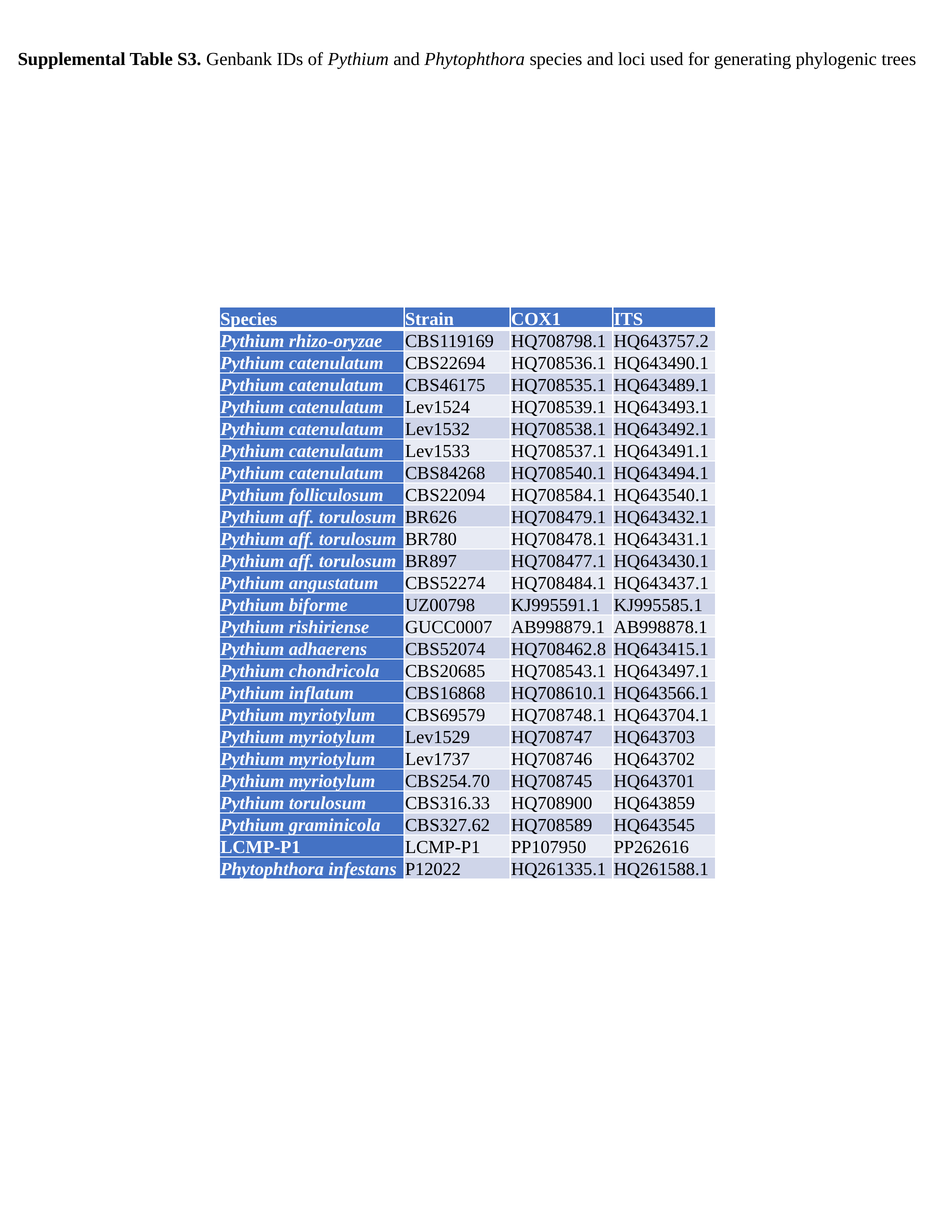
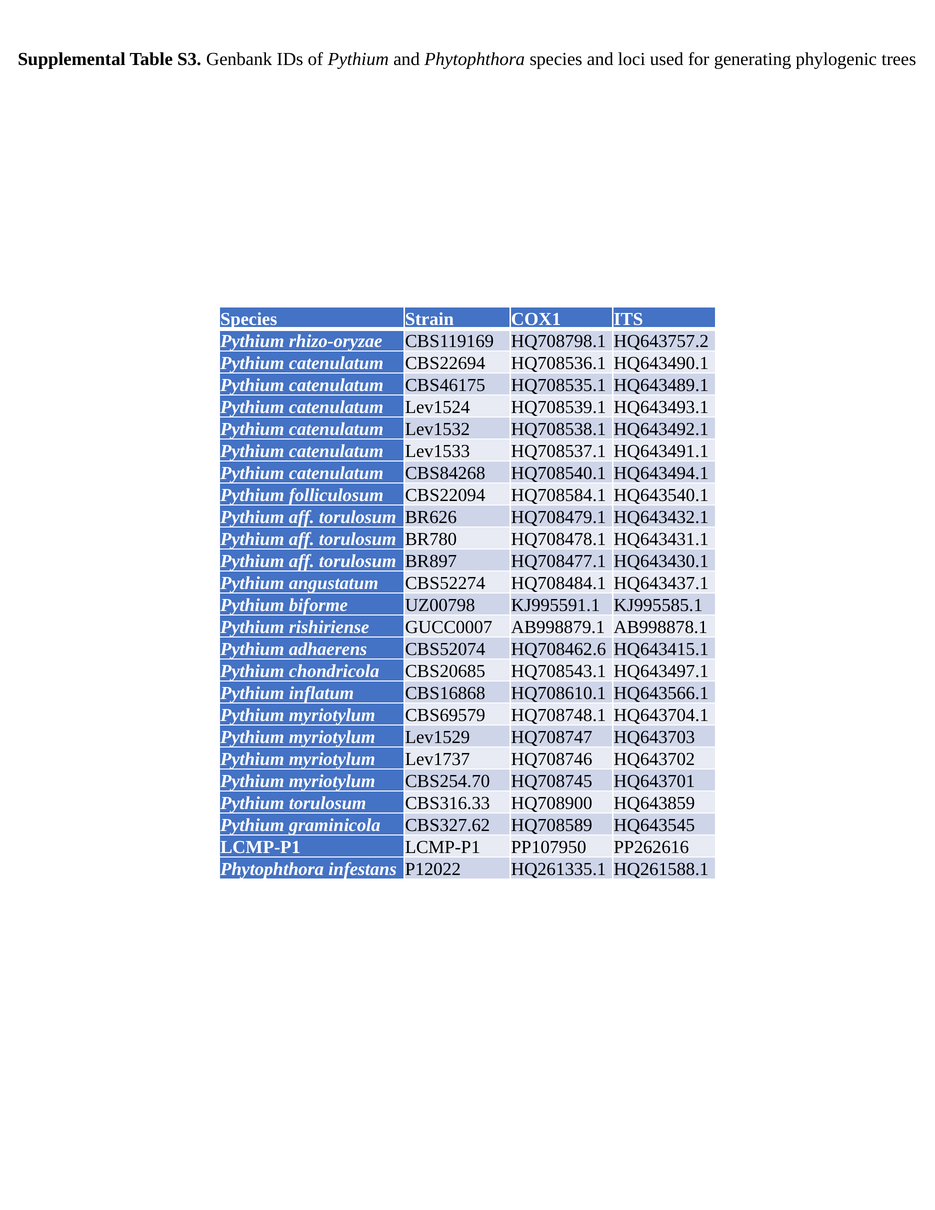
HQ708462.8: HQ708462.8 -> HQ708462.6
